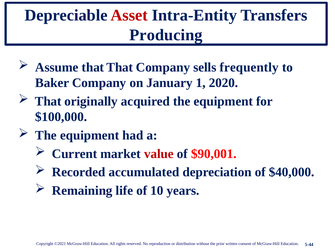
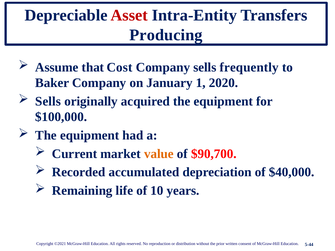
that That: That -> Cost
That at (48, 101): That -> Sells
value colour: red -> orange
$90,001: $90,001 -> $90,700
